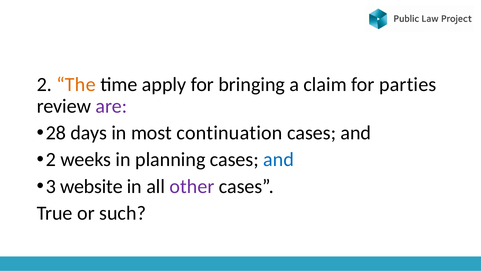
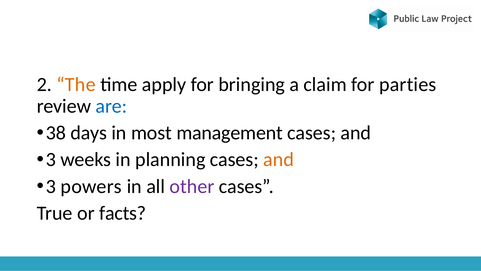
are colour: purple -> blue
28: 28 -> 38
continuation: continuation -> management
2 at (51, 159): 2 -> 3
and at (279, 159) colour: blue -> orange
website: website -> powers
such: such -> facts
